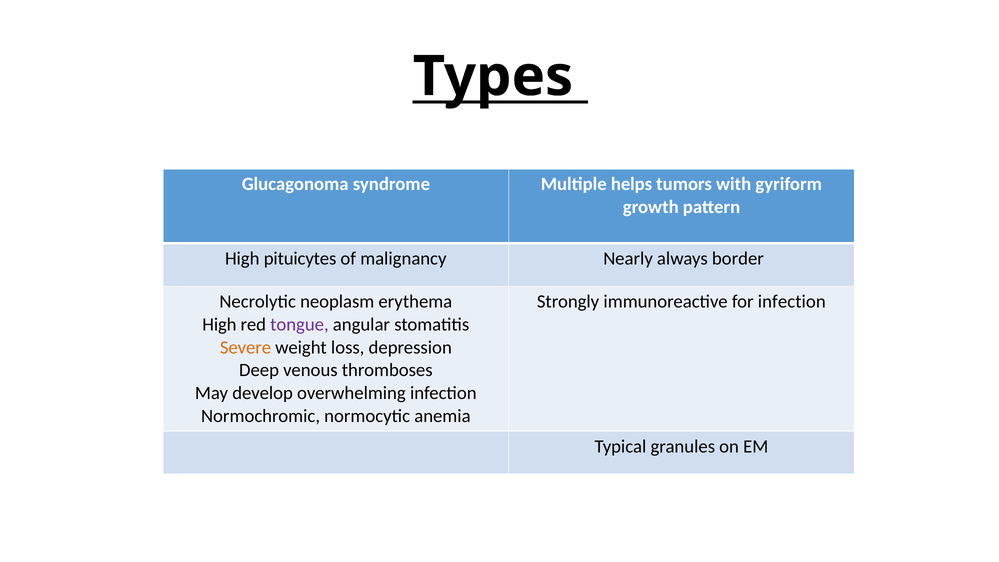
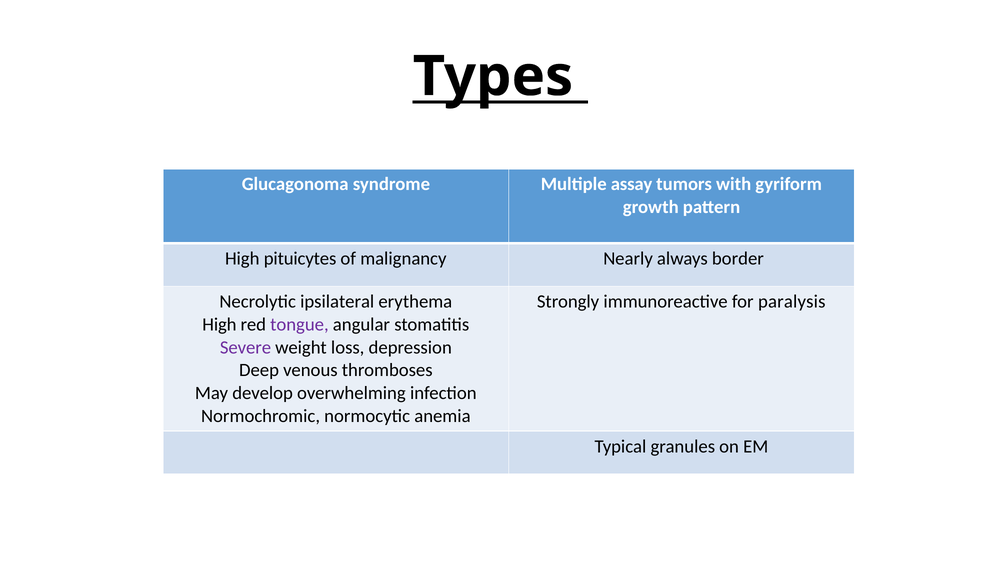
helps: helps -> assay
neoplasm: neoplasm -> ipsilateral
for infection: infection -> paralysis
Severe colour: orange -> purple
